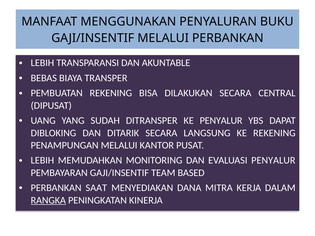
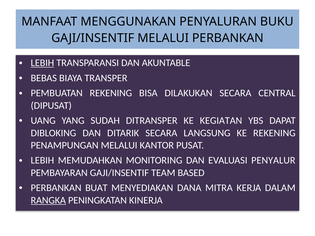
LEBIH at (42, 63) underline: none -> present
KE PENYALUR: PENYALUR -> KEGIATAN
SAAT: SAAT -> BUAT
